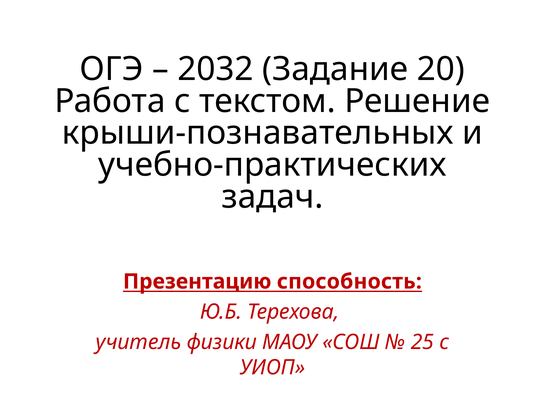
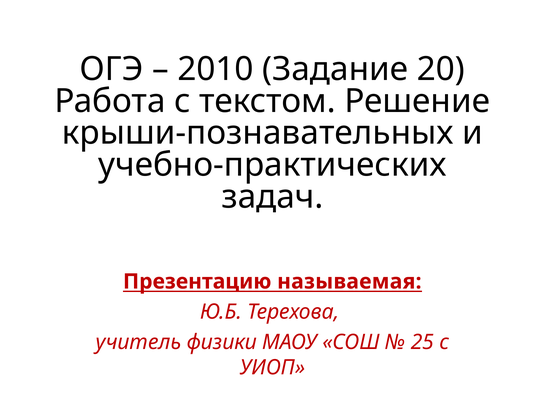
2032: 2032 -> 2010
способность: способность -> называемая
